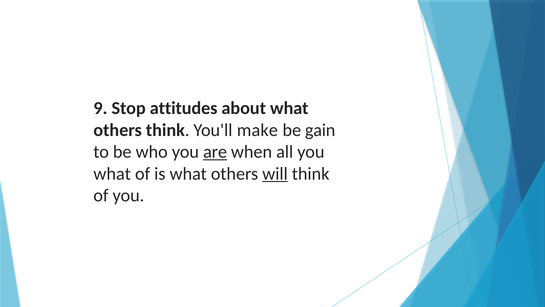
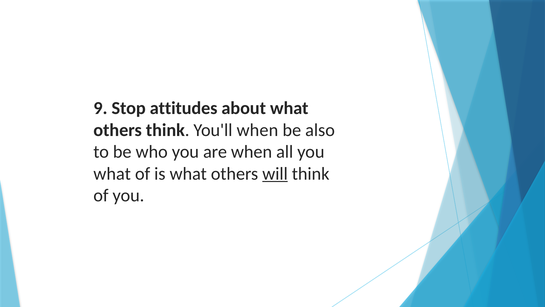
You'll make: make -> when
gain: gain -> also
are underline: present -> none
